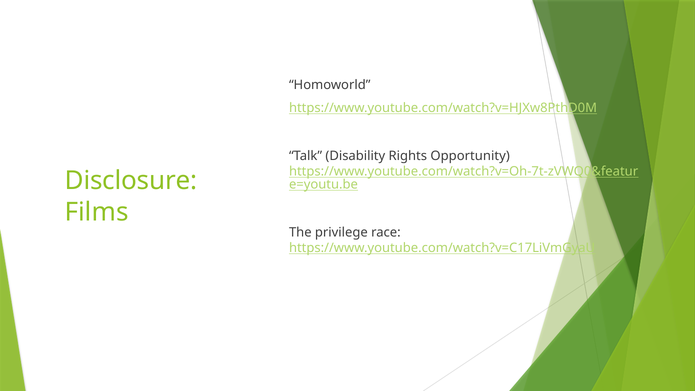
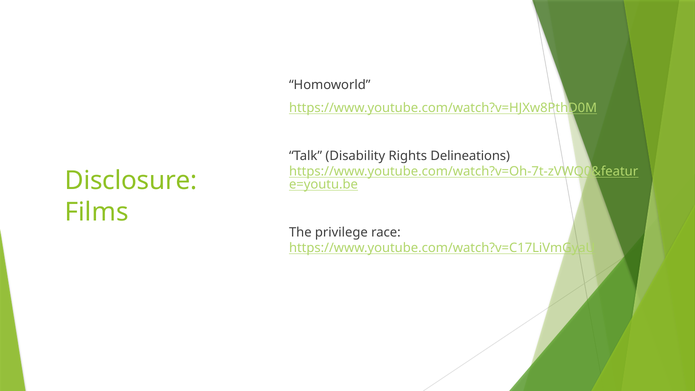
Opportunity: Opportunity -> Delineations
